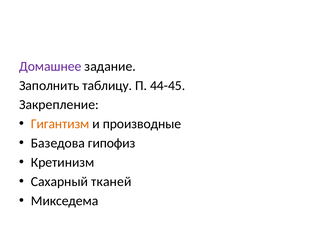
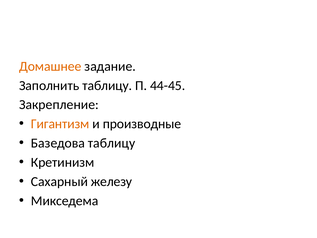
Домашнее colour: purple -> orange
Базедова гипофиз: гипофиз -> таблицу
тканей: тканей -> железу
